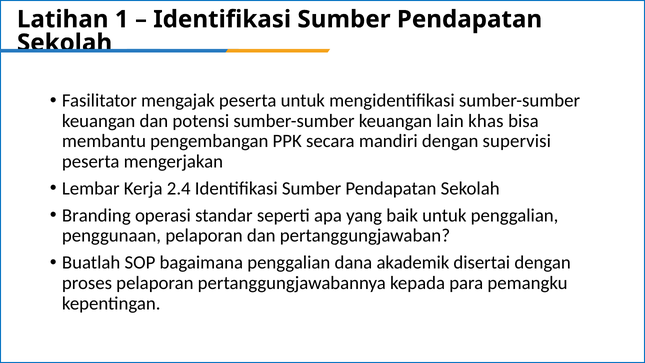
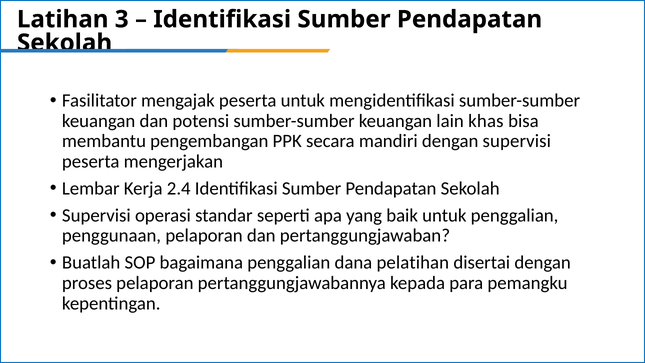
1: 1 -> 3
Branding at (96, 215): Branding -> Supervisi
akademik: akademik -> pelatihan
